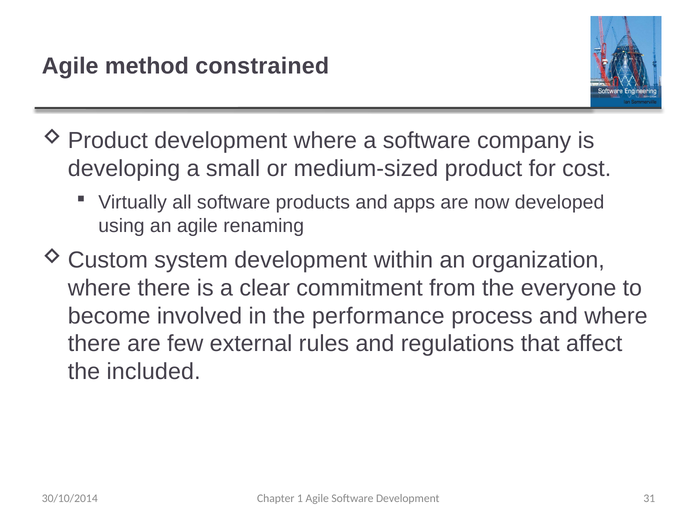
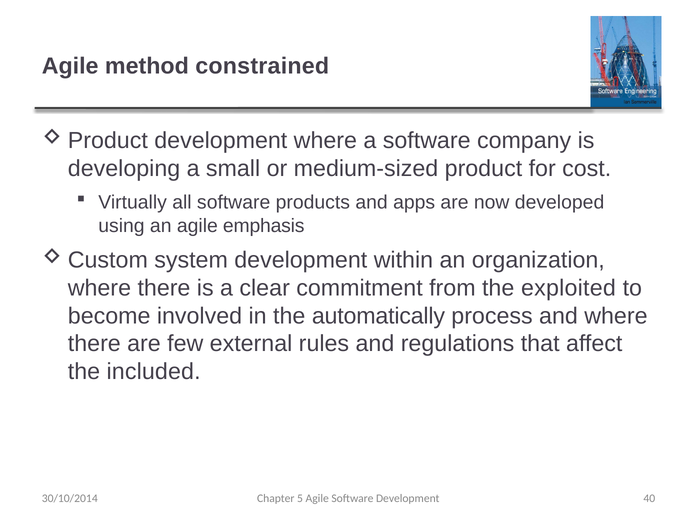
renaming: renaming -> emphasis
everyone: everyone -> exploited
performance: performance -> automatically
1: 1 -> 5
31: 31 -> 40
